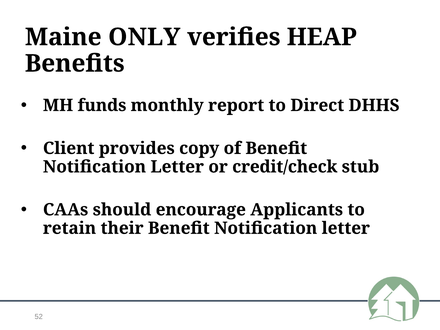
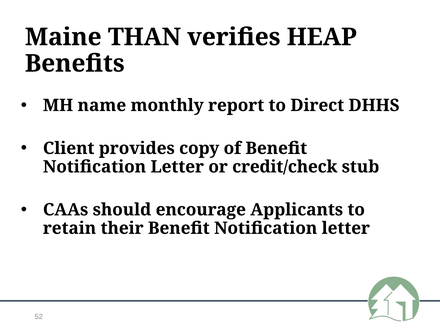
ONLY: ONLY -> THAN
funds: funds -> name
